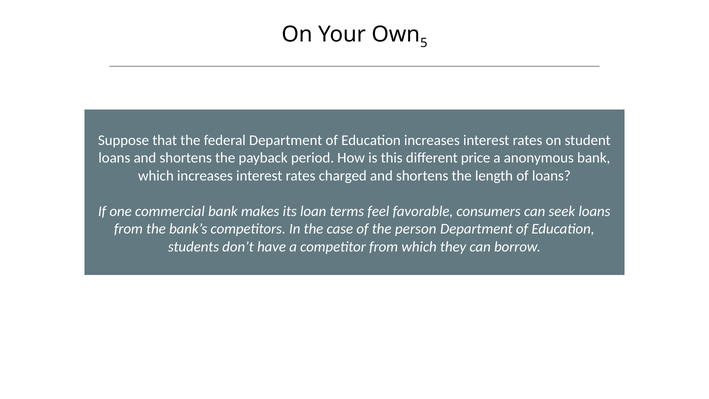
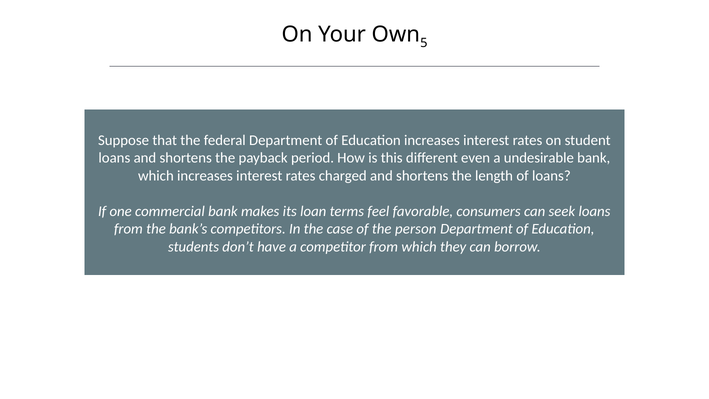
price: price -> even
anonymous: anonymous -> undesirable
